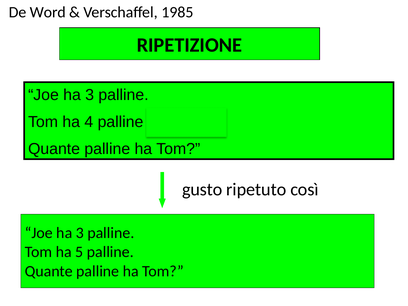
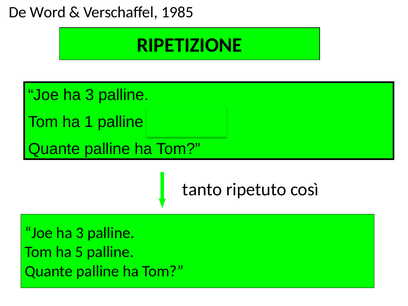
4: 4 -> 1
gusto: gusto -> tanto
